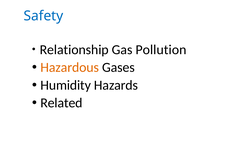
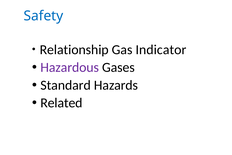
Pollution: Pollution -> Indicator
Hazardous colour: orange -> purple
Humidity: Humidity -> Standard
